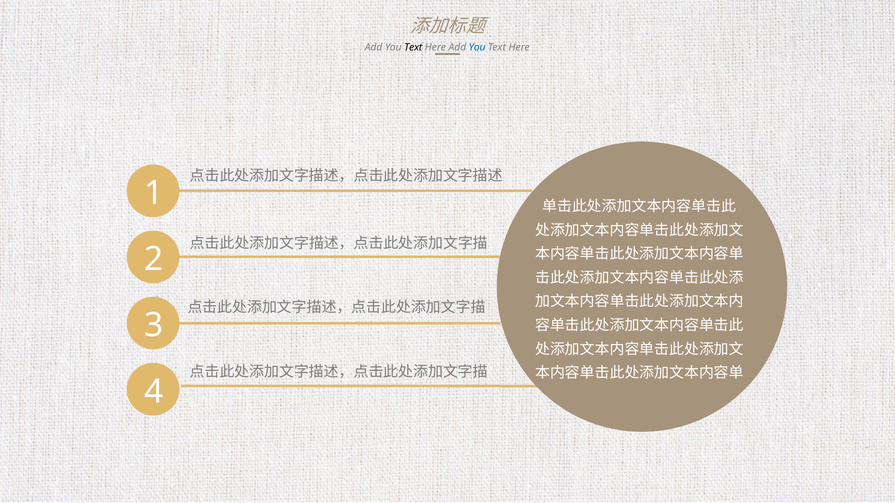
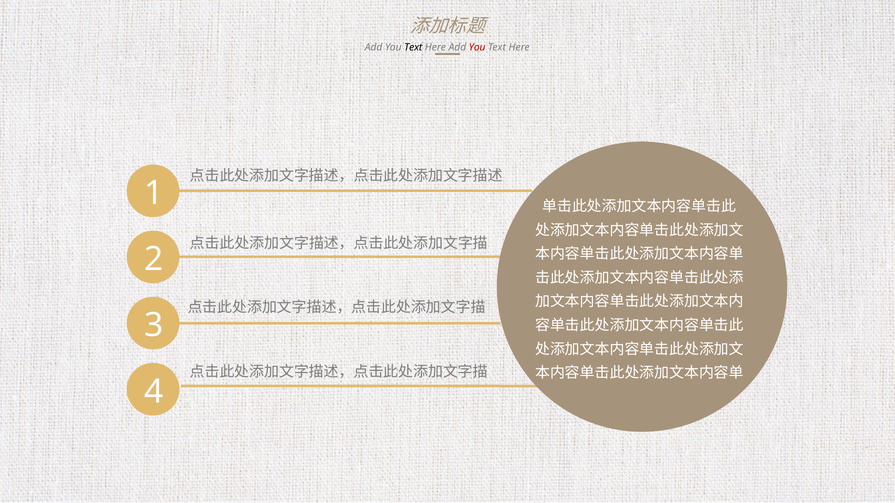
You at (477, 48) colour: blue -> red
